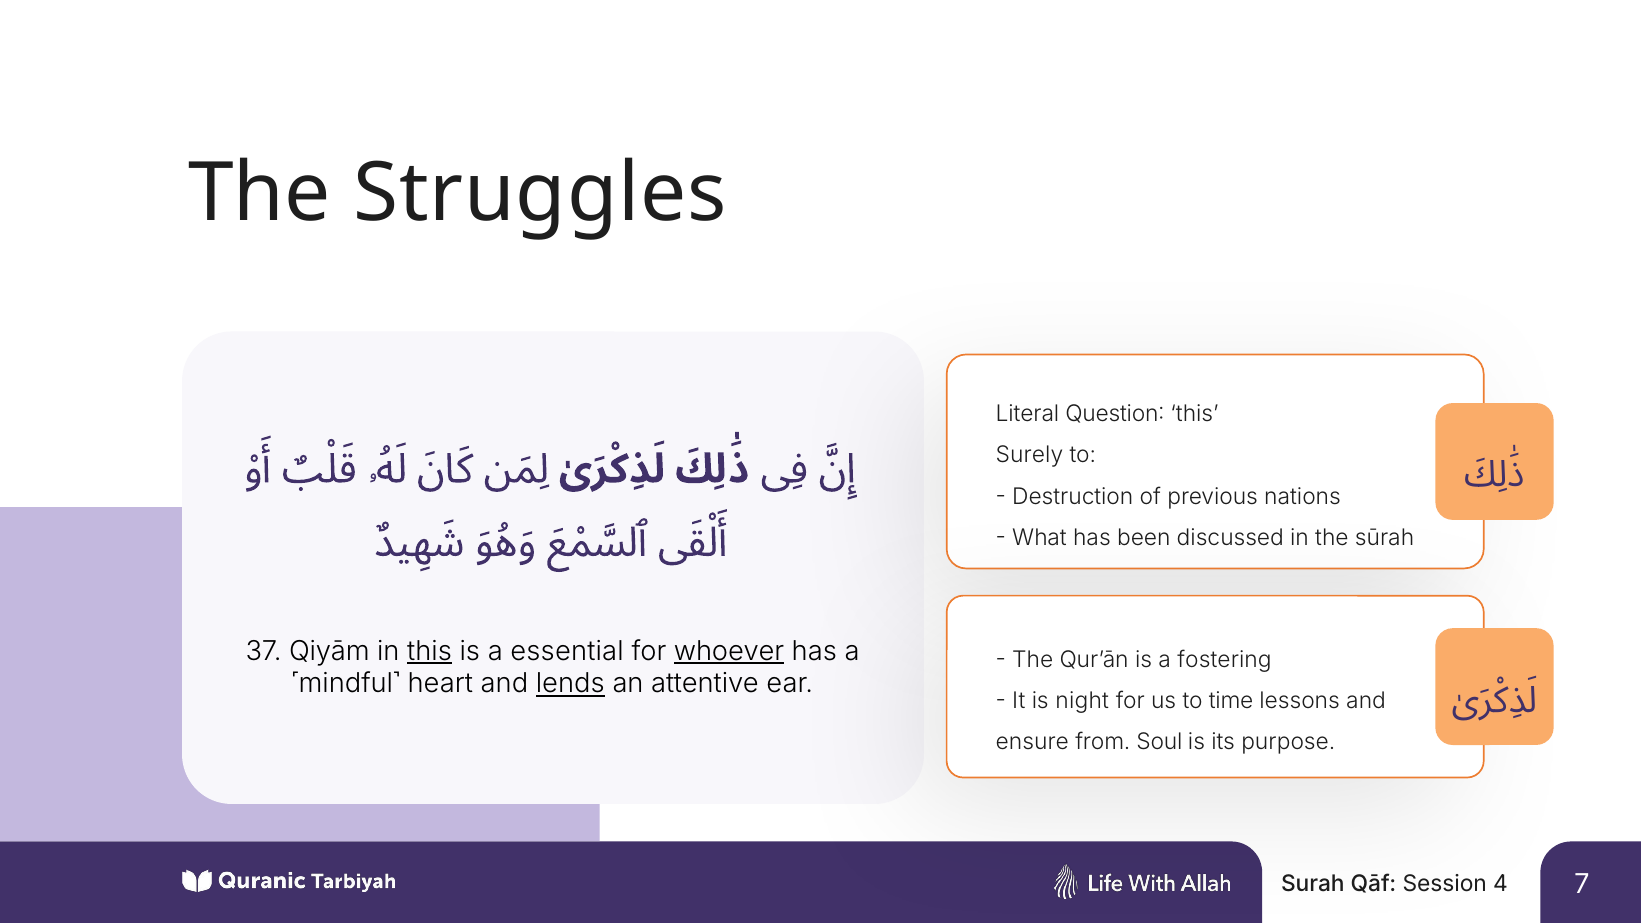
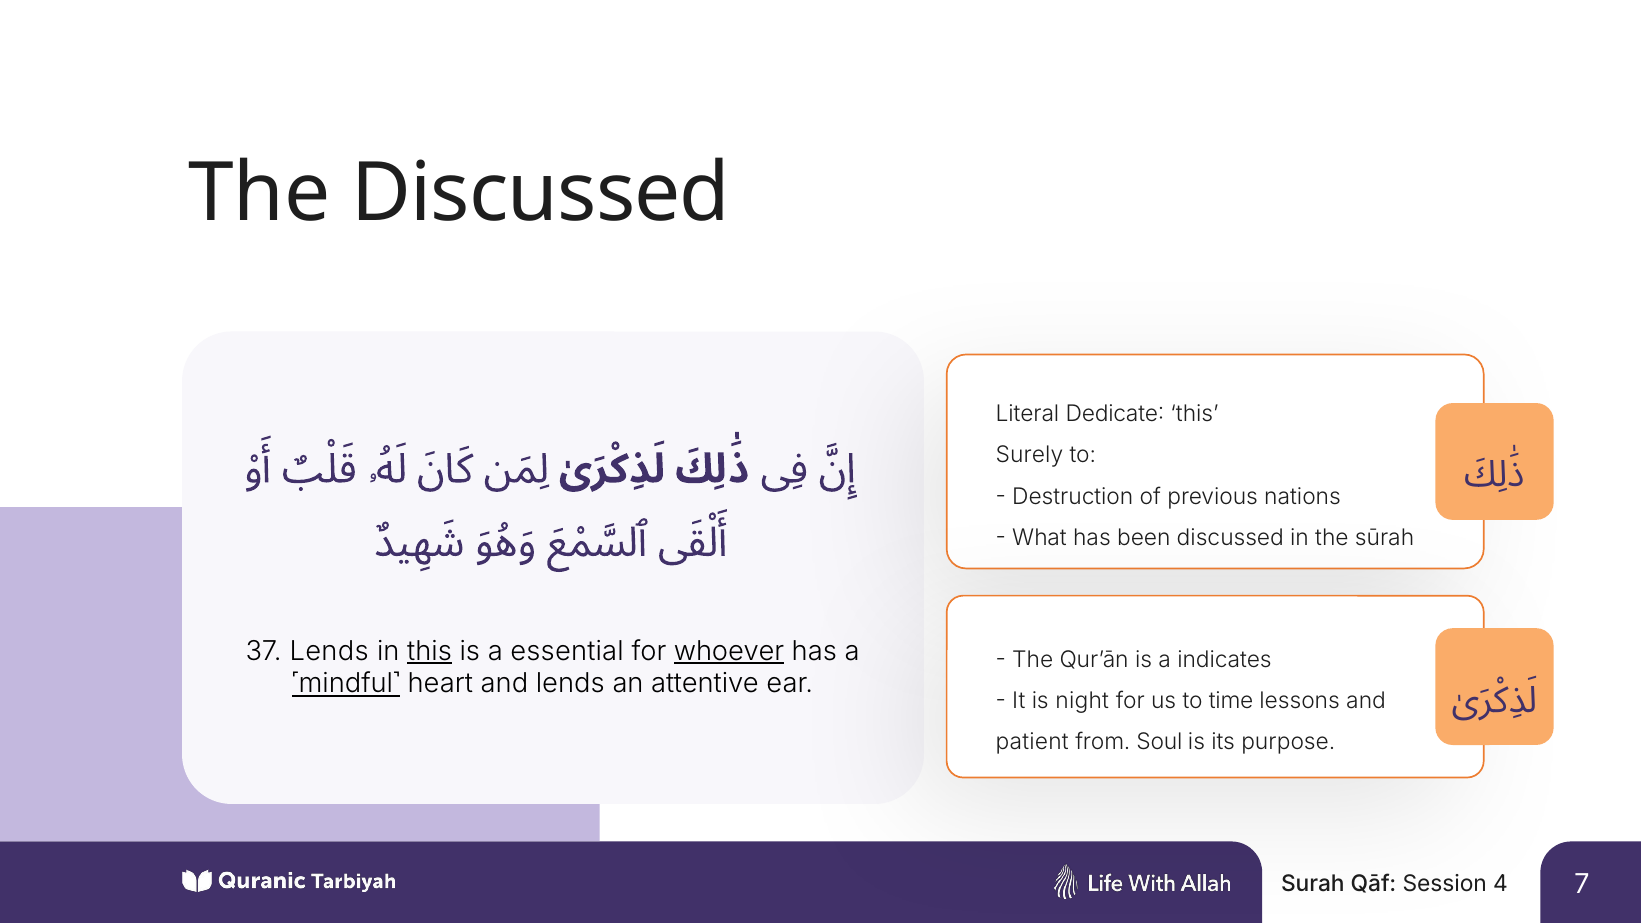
The Struggles: Struggles -> Discussed
Question: Question -> Dedicate
37 Qiyām: Qiyām -> Lends
fostering: fostering -> indicates
˹mindful˺ underline: none -> present
lends at (570, 684) underline: present -> none
ensure: ensure -> patient
